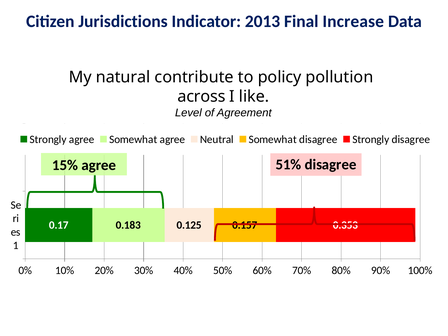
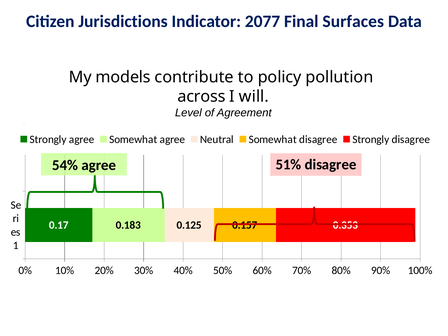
2013: 2013 -> 2077
Increase: Increase -> Surfaces
natural: natural -> models
like: like -> will
15%: 15% -> 54%
